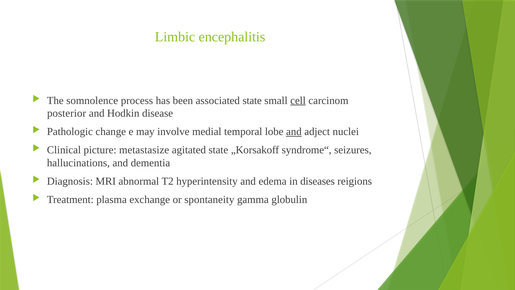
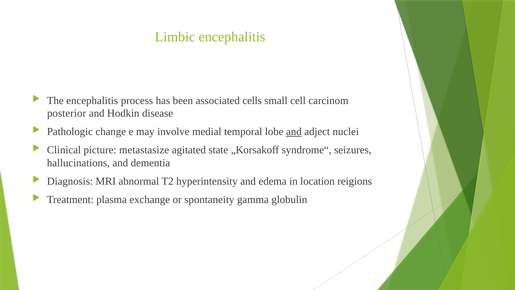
The somnolence: somnolence -> encephalitis
associated state: state -> cells
cell underline: present -> none
diseases: diseases -> location
